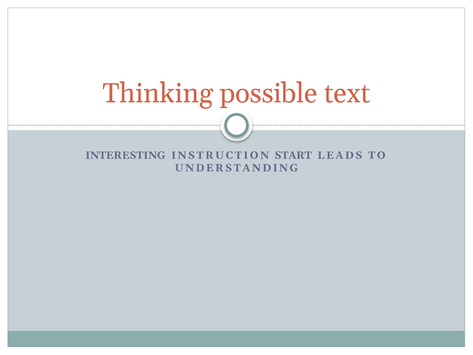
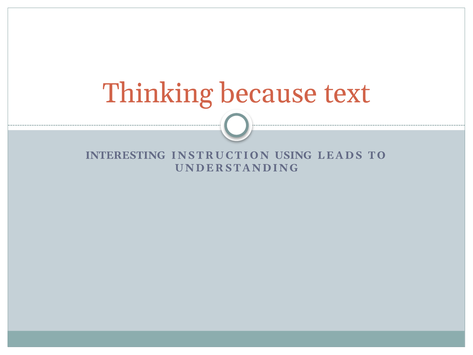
possible: possible -> because
START: START -> USING
